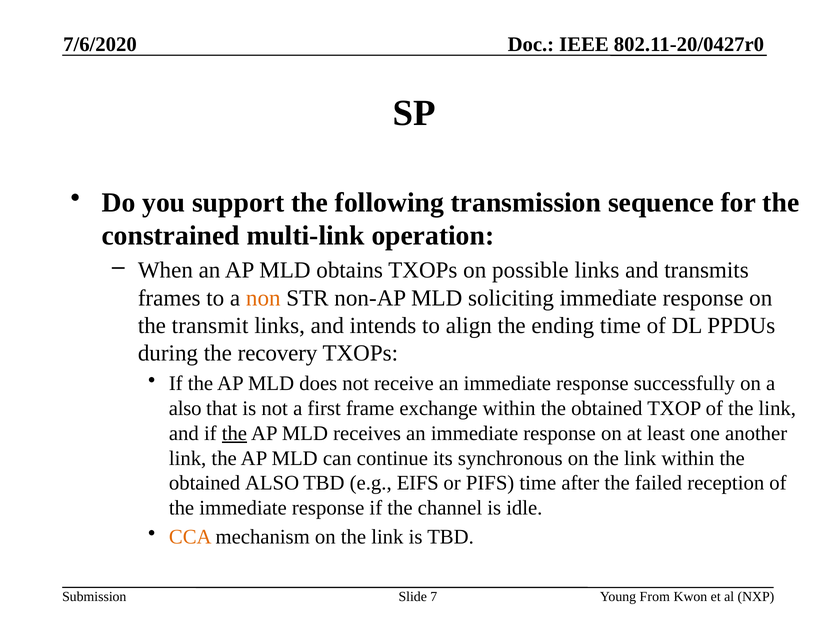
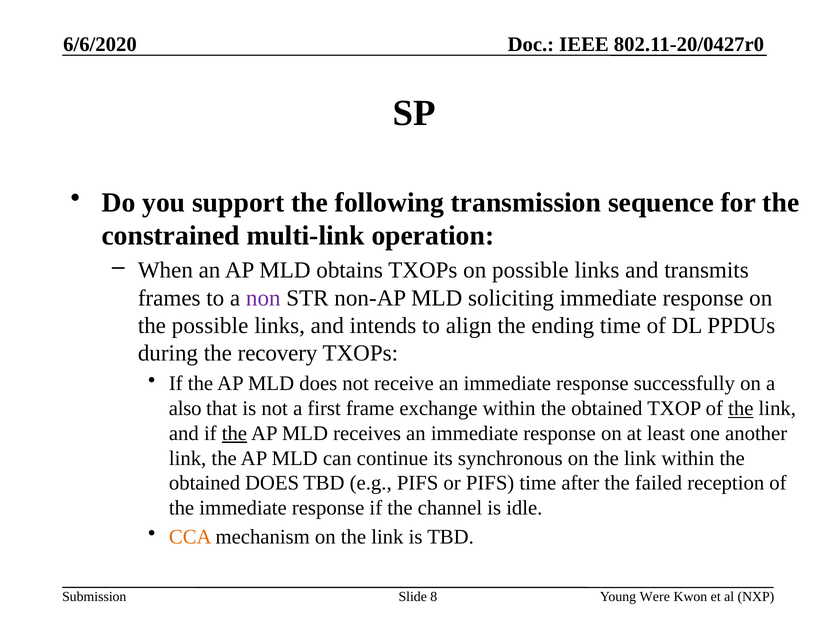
7/6/2020: 7/6/2020 -> 6/6/2020
non colour: orange -> purple
the transmit: transmit -> possible
the at (741, 408) underline: none -> present
obtained ALSO: ALSO -> DOES
e.g EIFS: EIFS -> PIFS
7: 7 -> 8
From: From -> Were
